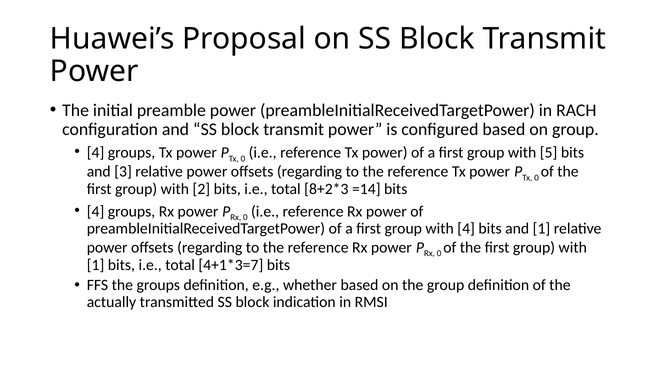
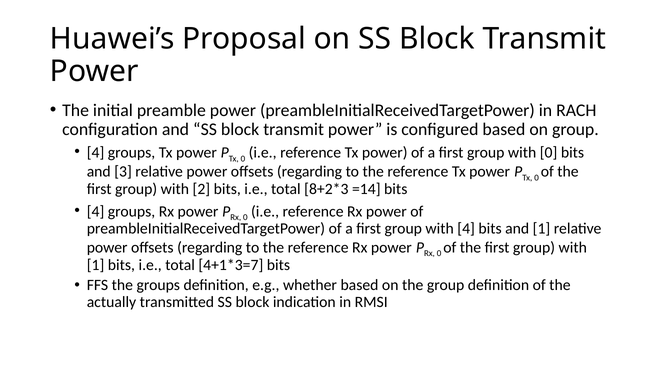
with 5: 5 -> 0
